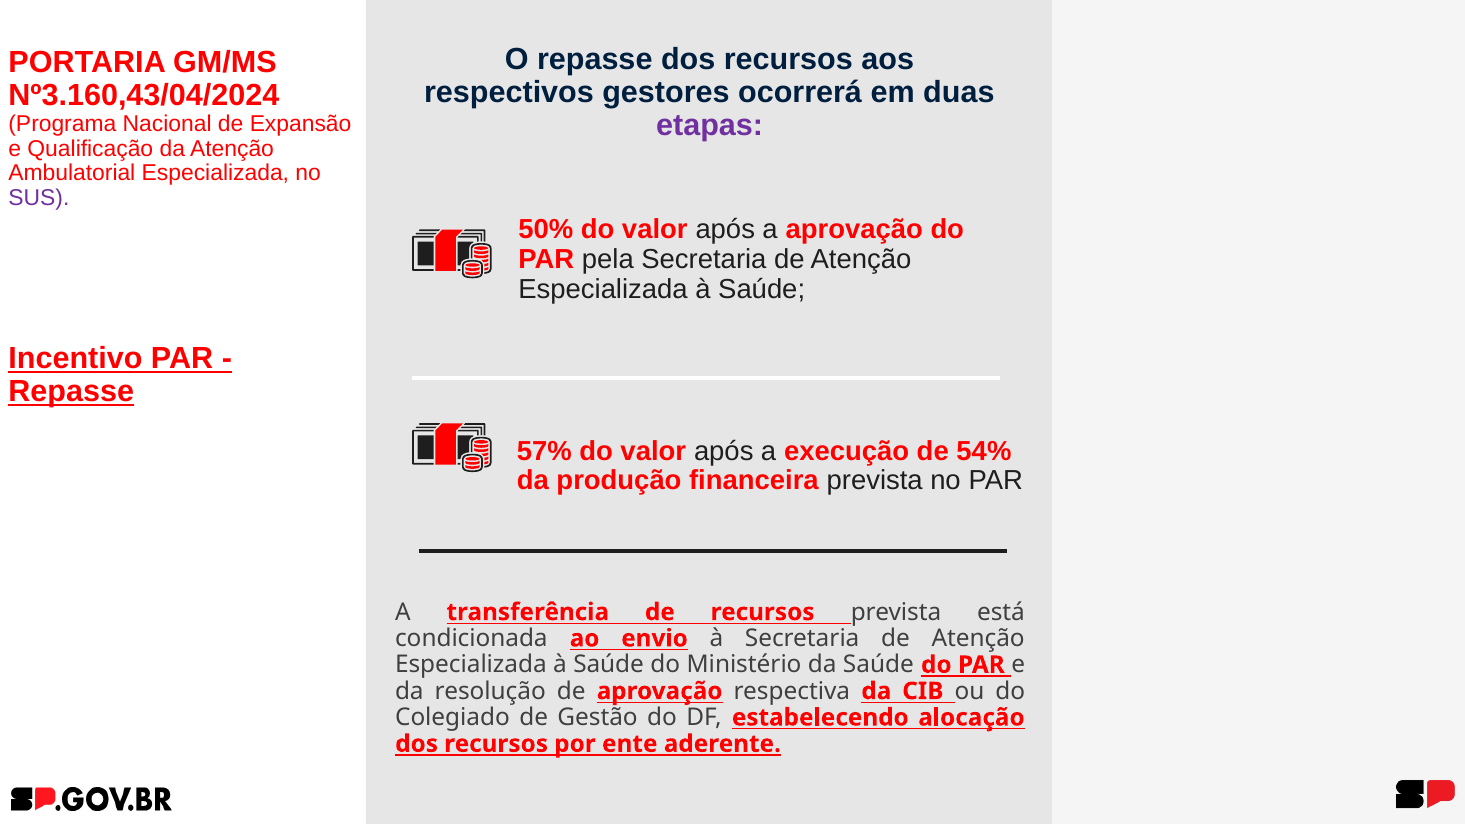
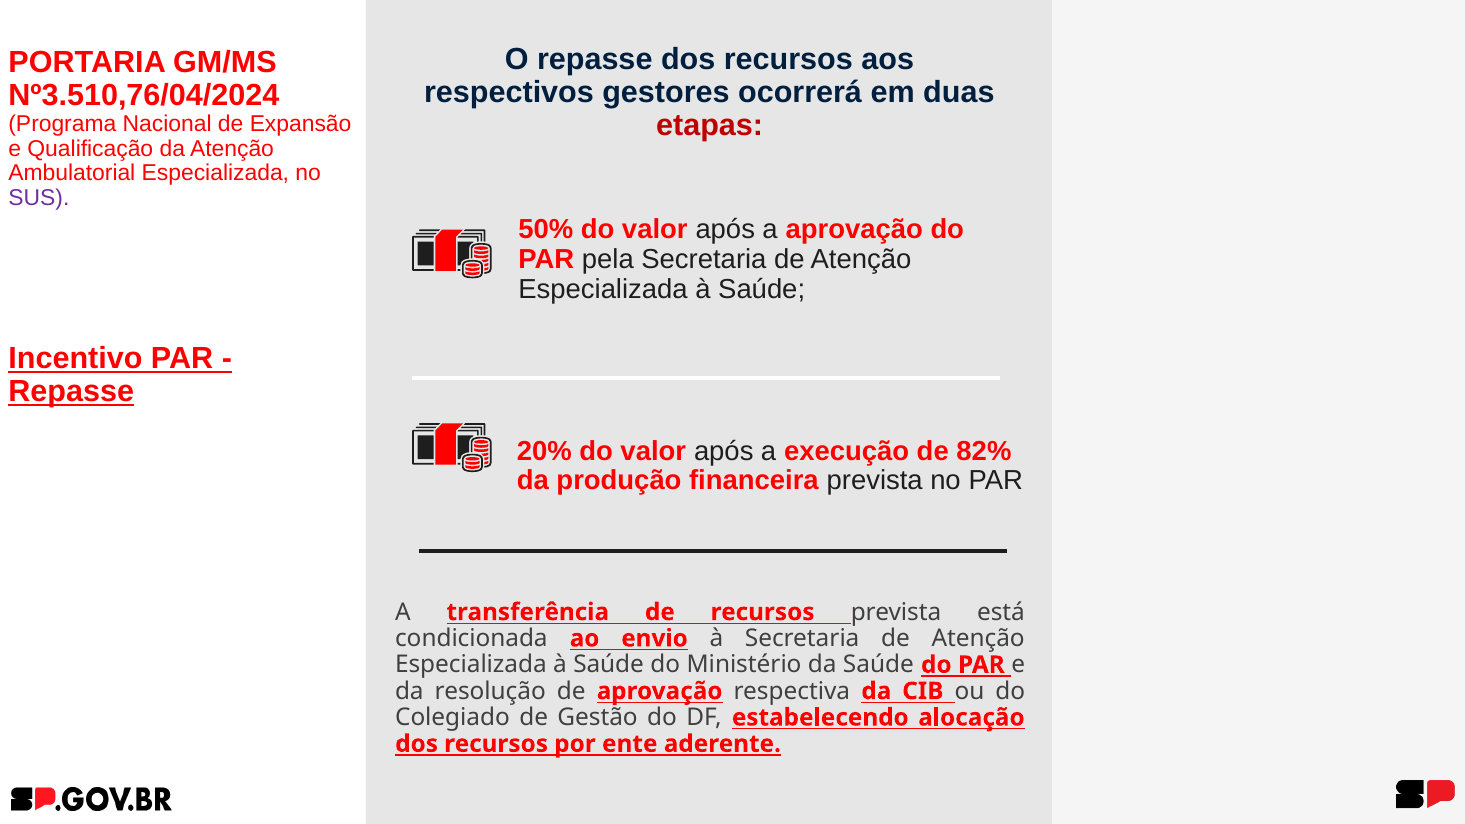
Nº3.160,43/04/2024: Nº3.160,43/04/2024 -> Nº3.510,76/04/2024
etapas colour: purple -> red
57%: 57% -> 20%
54%: 54% -> 82%
